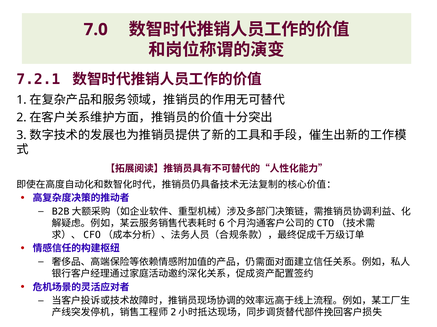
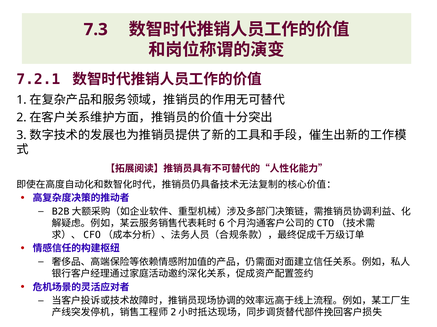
7.0: 7.0 -> 7.3
